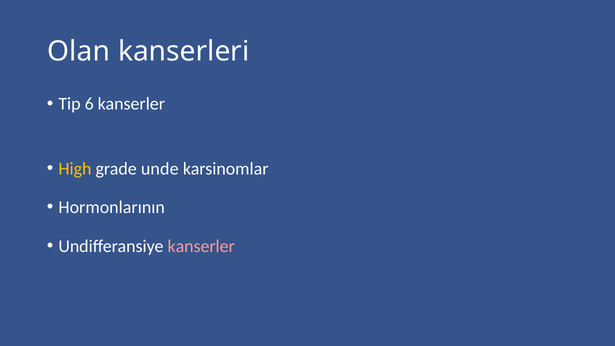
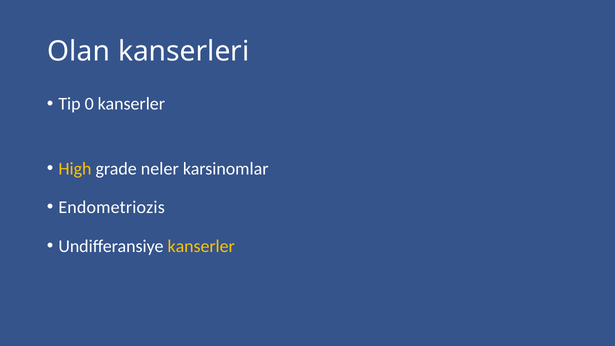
6: 6 -> 0
unde: unde -> neler
Hormonlarının: Hormonlarının -> Endometriozis
kanserler at (201, 246) colour: pink -> yellow
